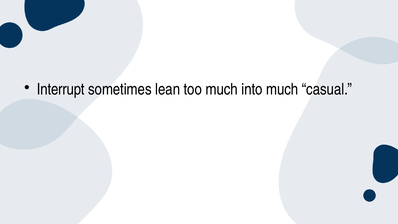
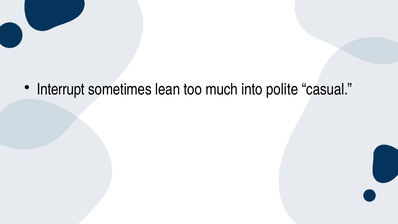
into much: much -> polite
